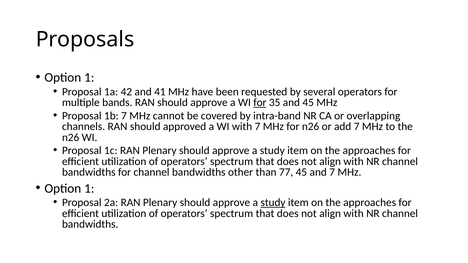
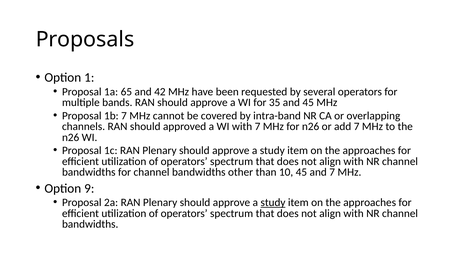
42: 42 -> 65
41: 41 -> 42
for at (260, 103) underline: present -> none
77: 77 -> 10
1 at (89, 189): 1 -> 9
